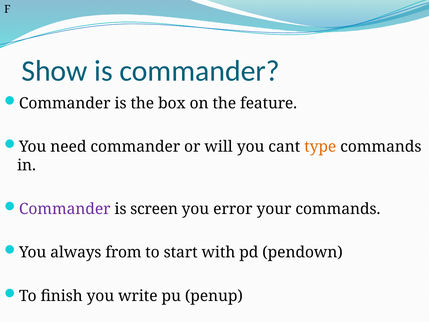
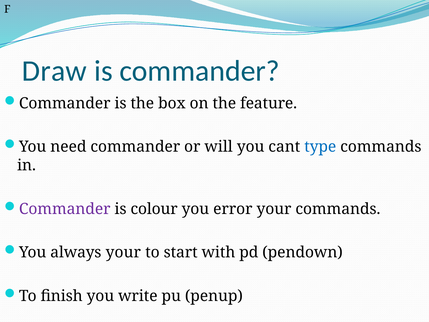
Show: Show -> Draw
type colour: orange -> blue
screen: screen -> colour
always from: from -> your
